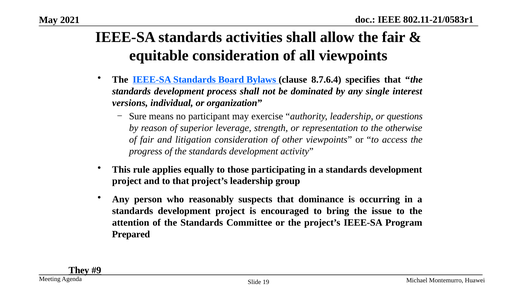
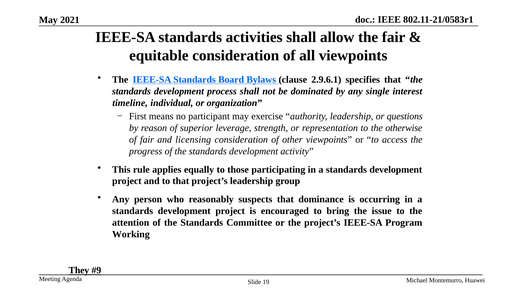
8.7.6.4: 8.7.6.4 -> 2.9.6.1
versions: versions -> timeline
Sure: Sure -> First
litigation: litigation -> licensing
Prepared: Prepared -> Working
